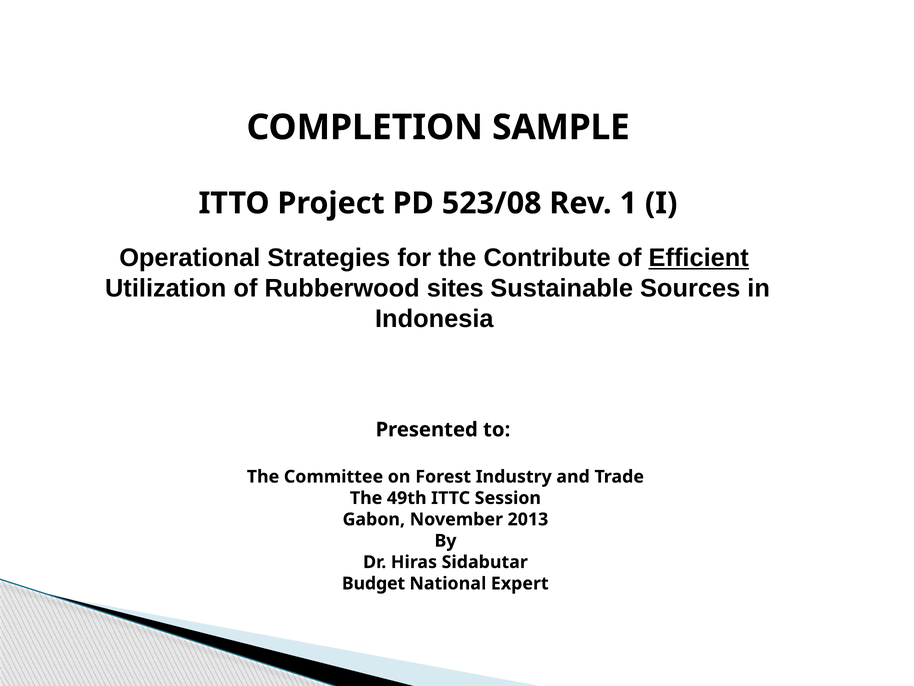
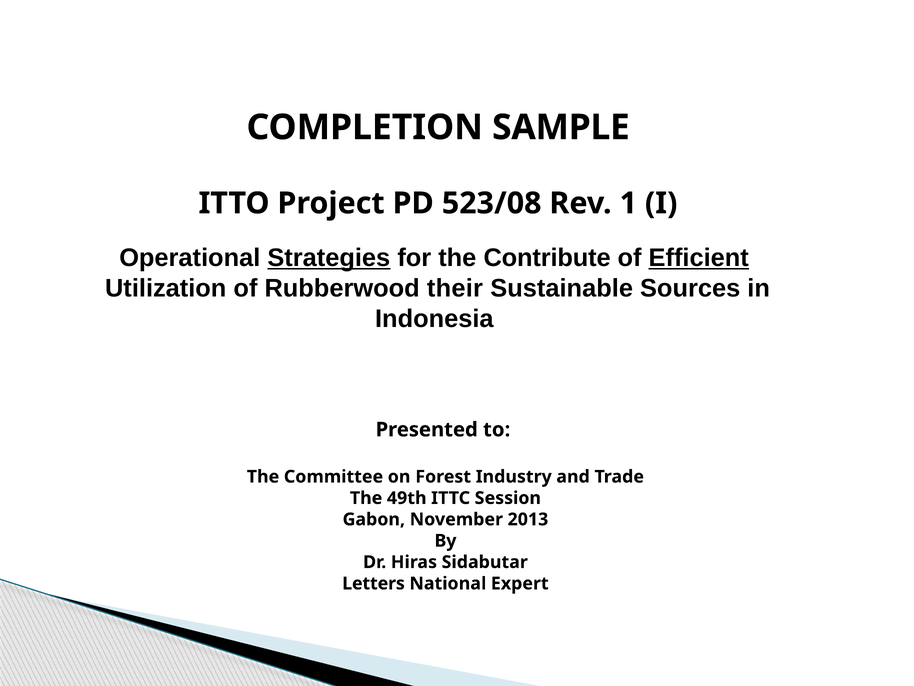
Strategies underline: none -> present
sites: sites -> their
Budget: Budget -> Letters
